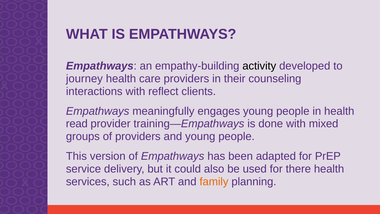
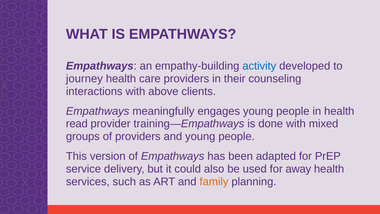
activity colour: black -> blue
reflect: reflect -> above
there: there -> away
